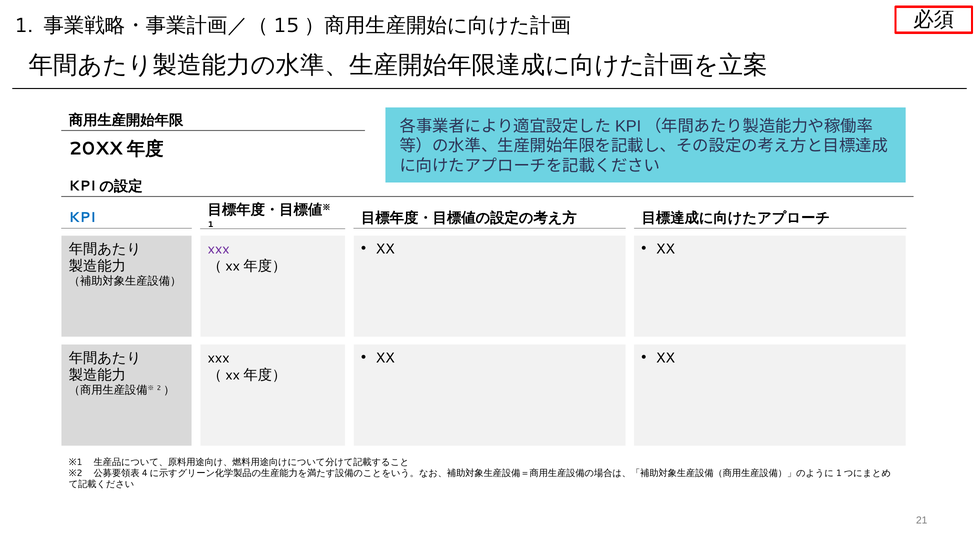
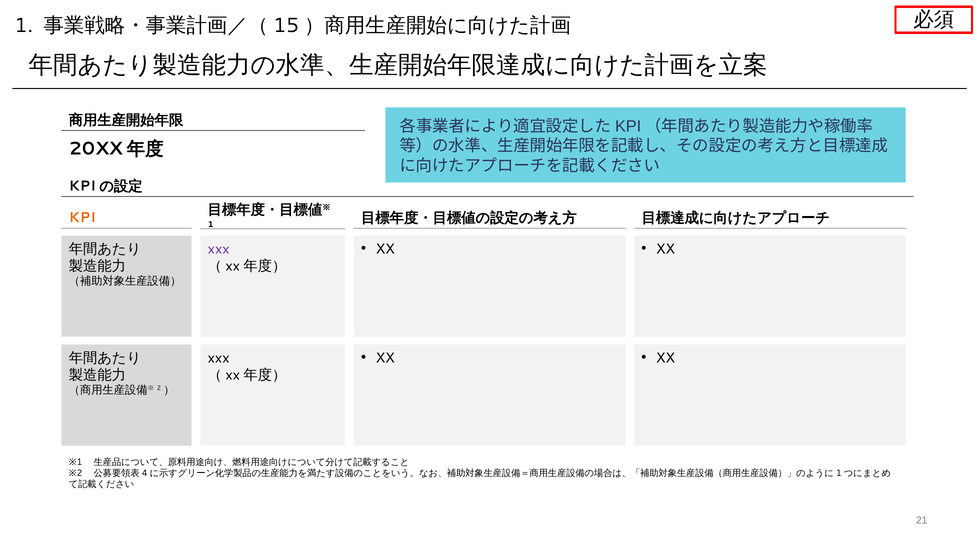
KPI colour: blue -> orange
